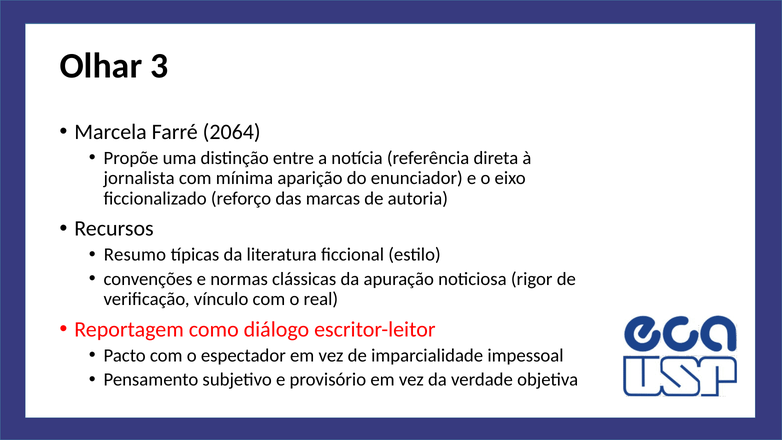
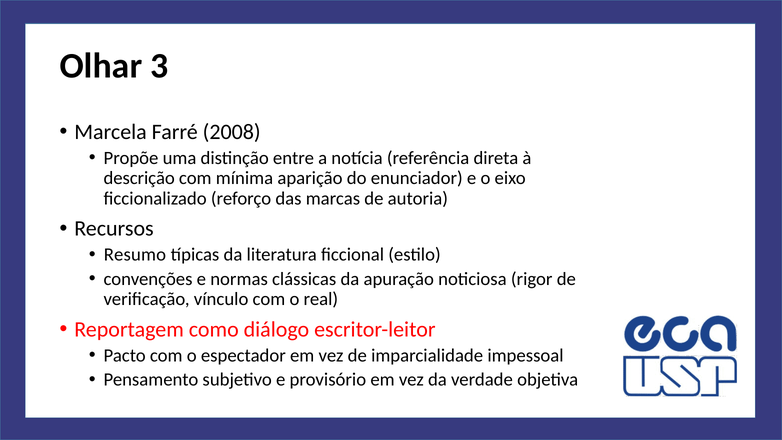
2064: 2064 -> 2008
jornalista: jornalista -> descrição
